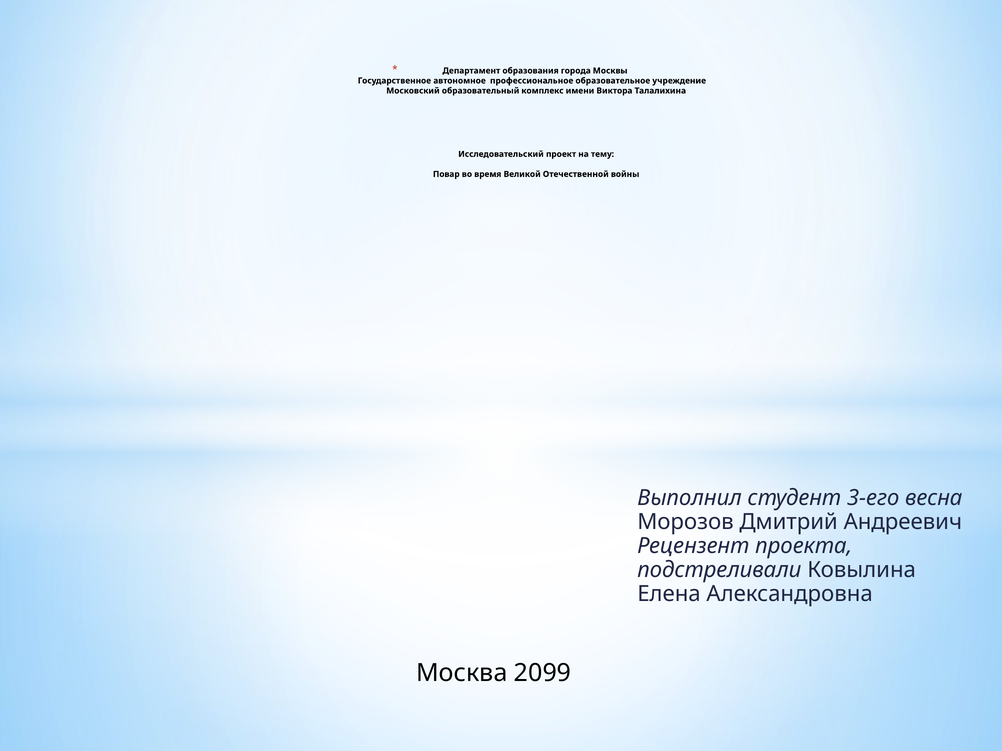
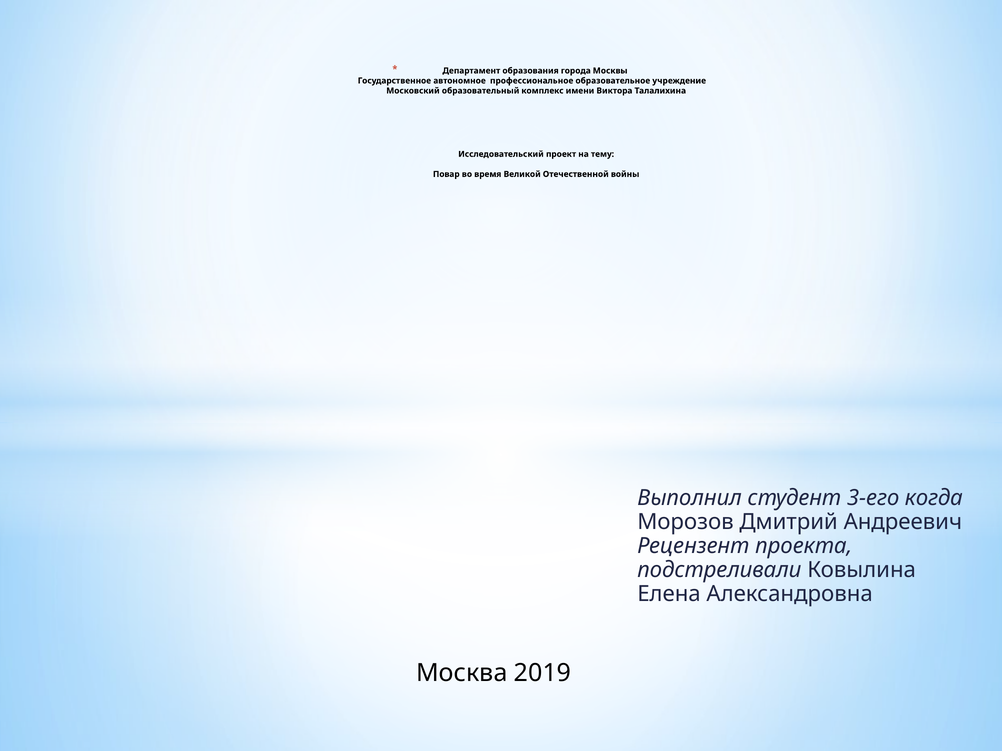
весна: весна -> когда
2099: 2099 -> 2019
